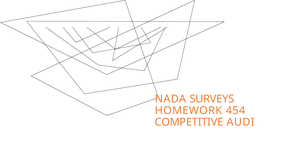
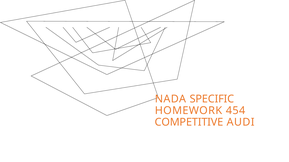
SURVEYS: SURVEYS -> SPECIFIC
